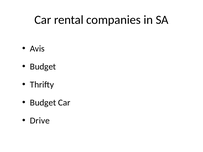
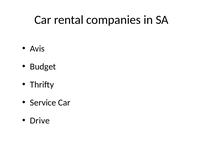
Budget at (43, 103): Budget -> Service
